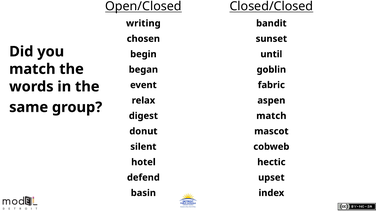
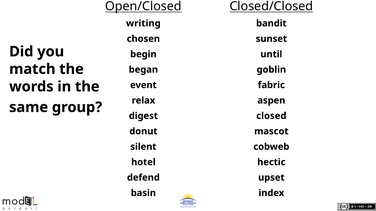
match at (271, 116): match -> closed
